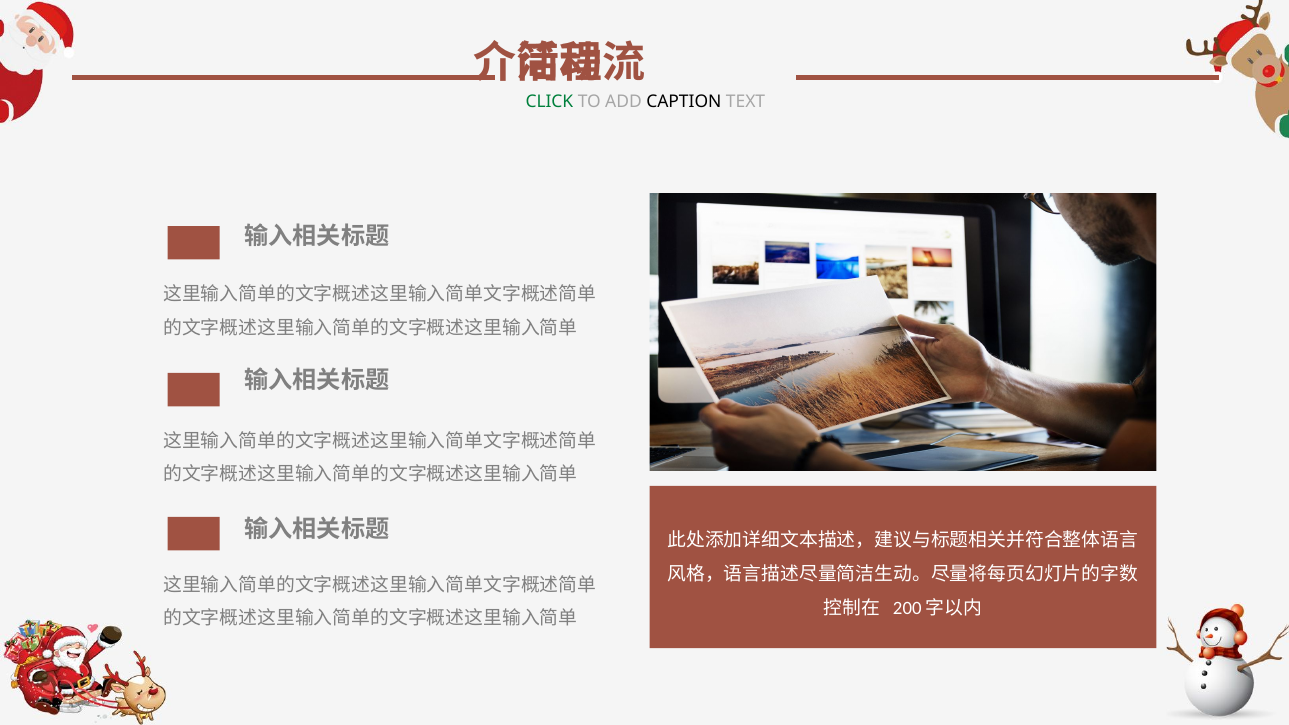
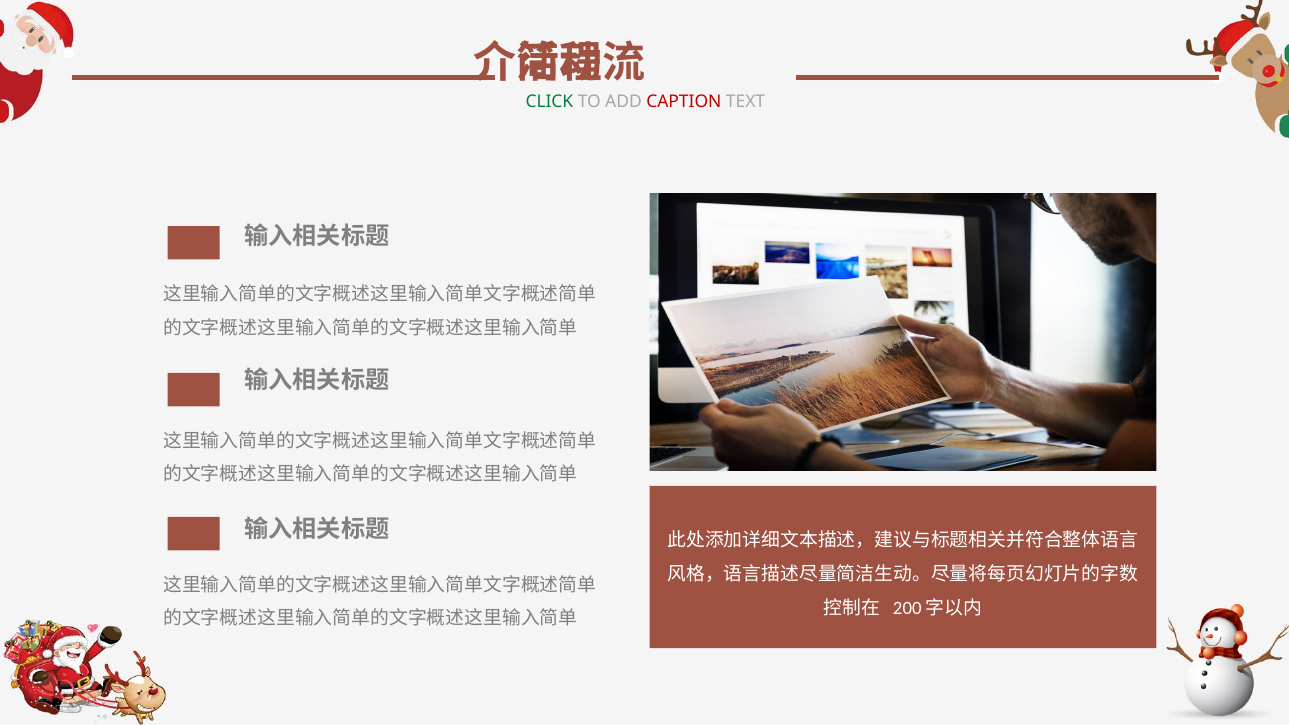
CAPTION colour: black -> red
